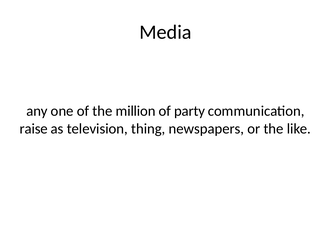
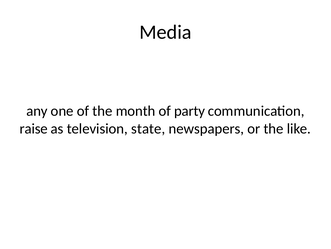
million: million -> month
thing: thing -> state
